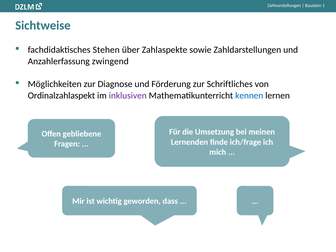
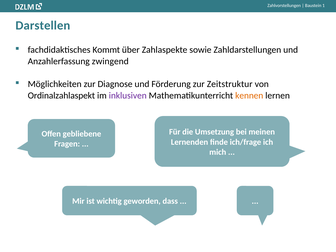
Sichtweise: Sichtweise -> Darstellen
Stehen: Stehen -> Kommt
Schriftliches: Schriftliches -> Zeitstruktur
kennen colour: blue -> orange
